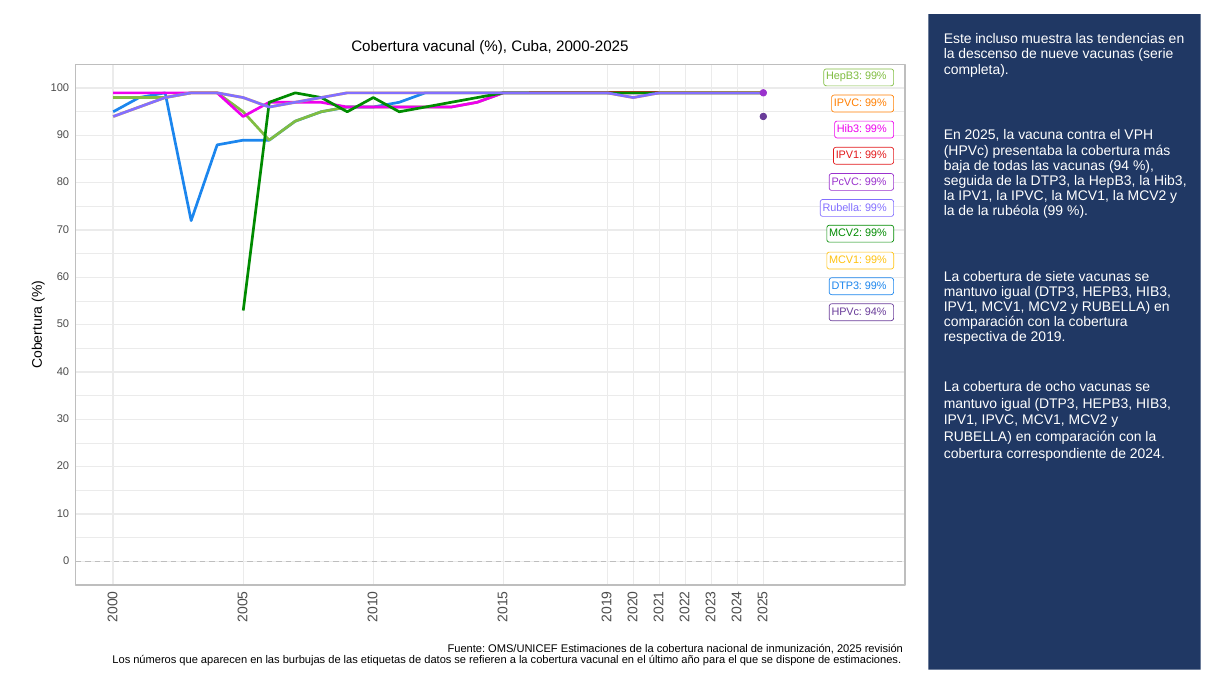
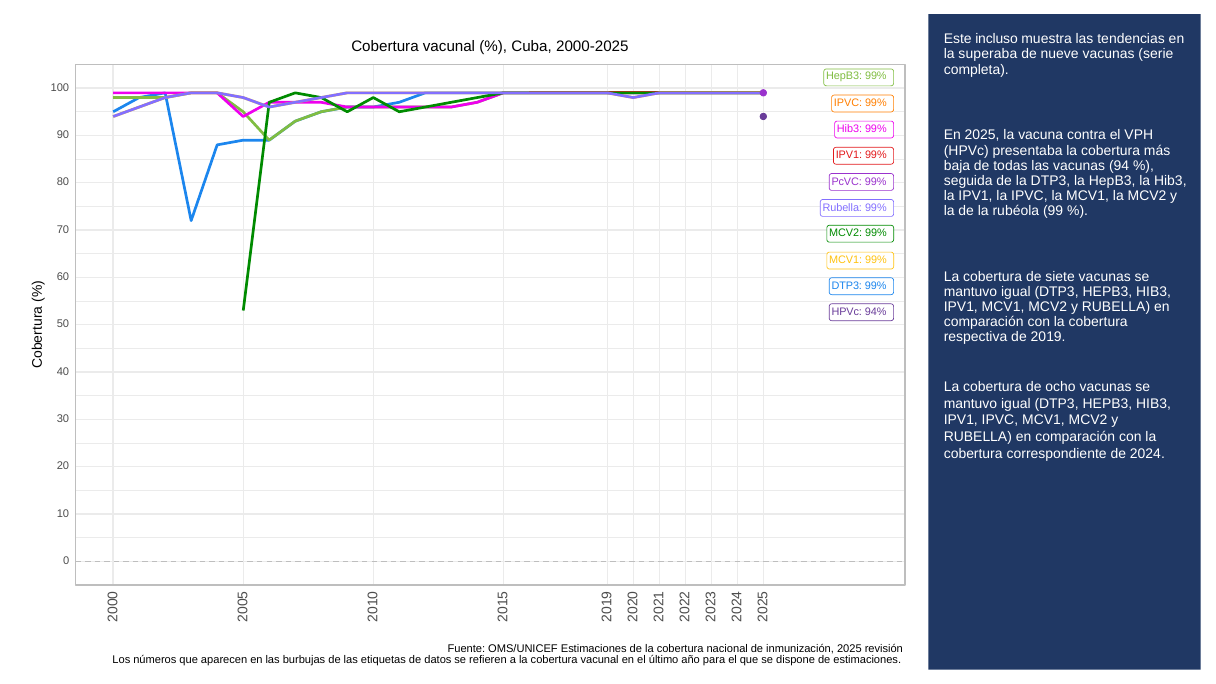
descenso: descenso -> superaba
